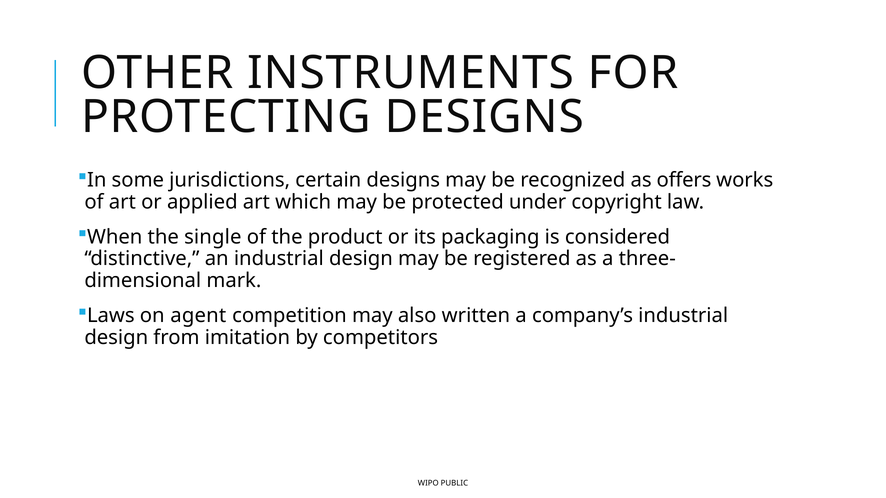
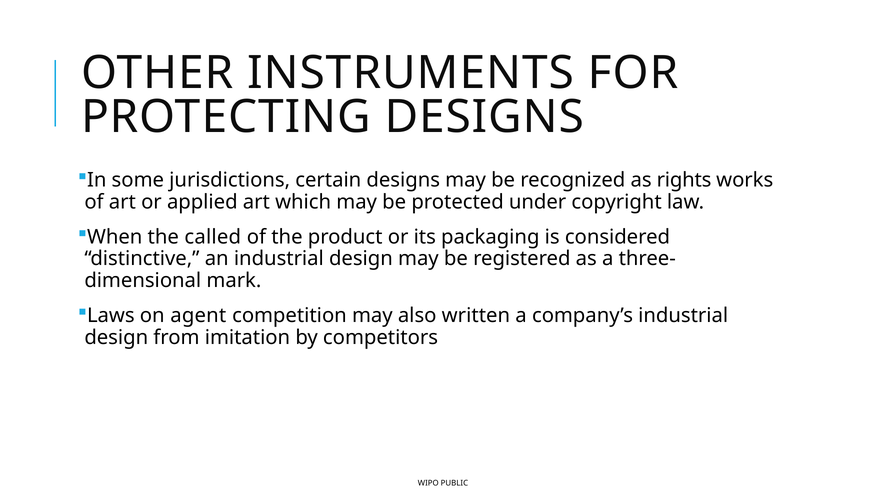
offers: offers -> rights
single: single -> called
